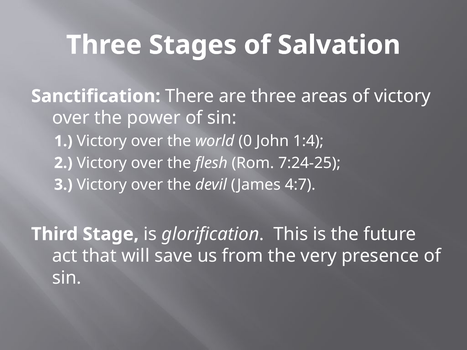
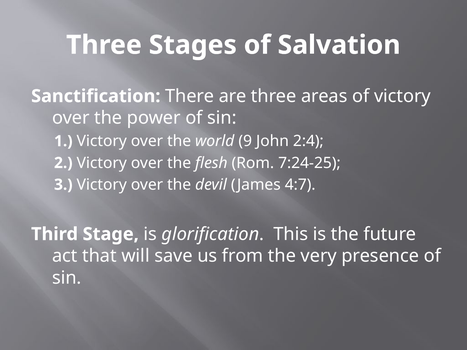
0: 0 -> 9
1:4: 1:4 -> 2:4
